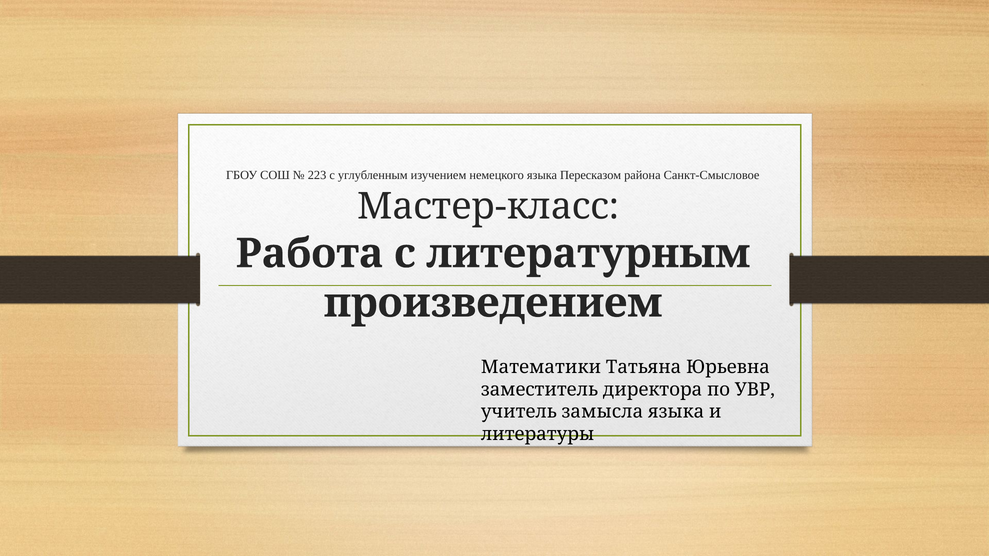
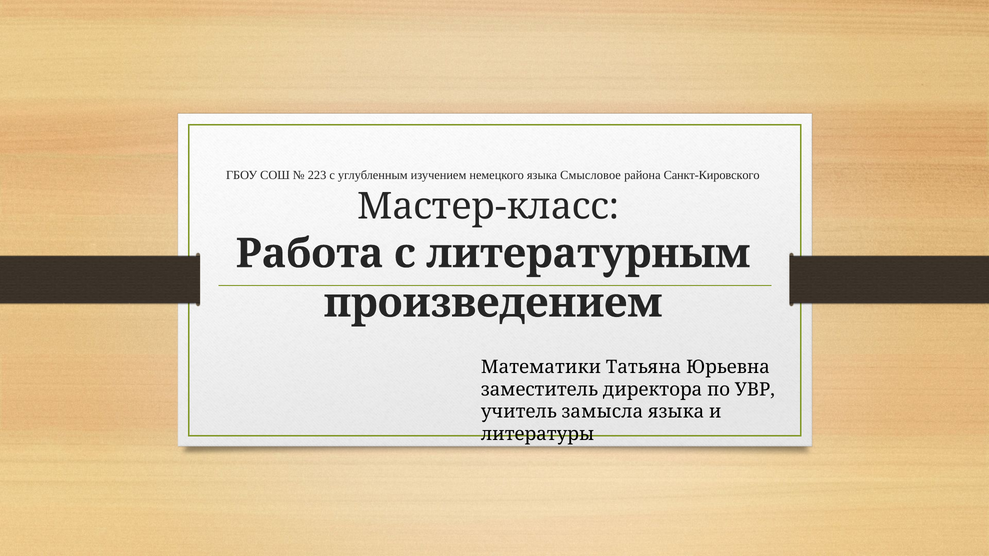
Пересказом: Пересказом -> Смысловое
Санкт-Смысловое: Санкт-Смысловое -> Санкт-Кировского
